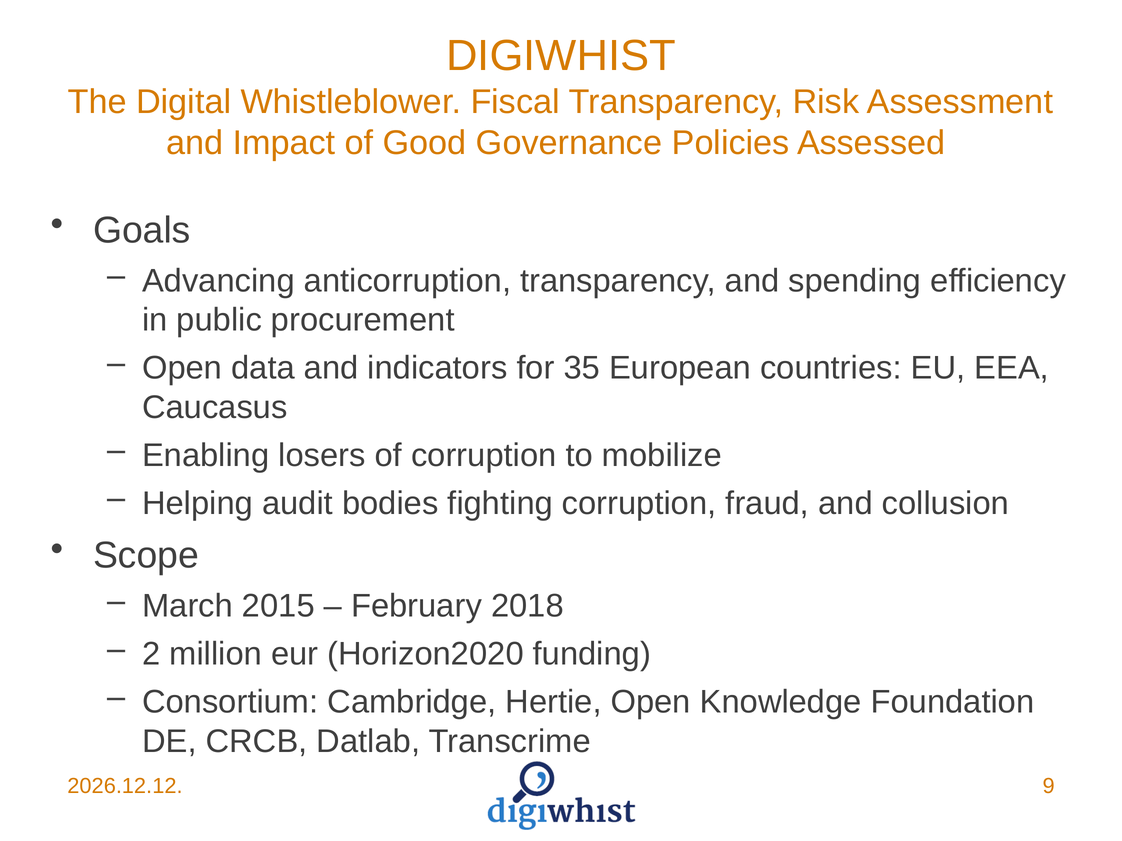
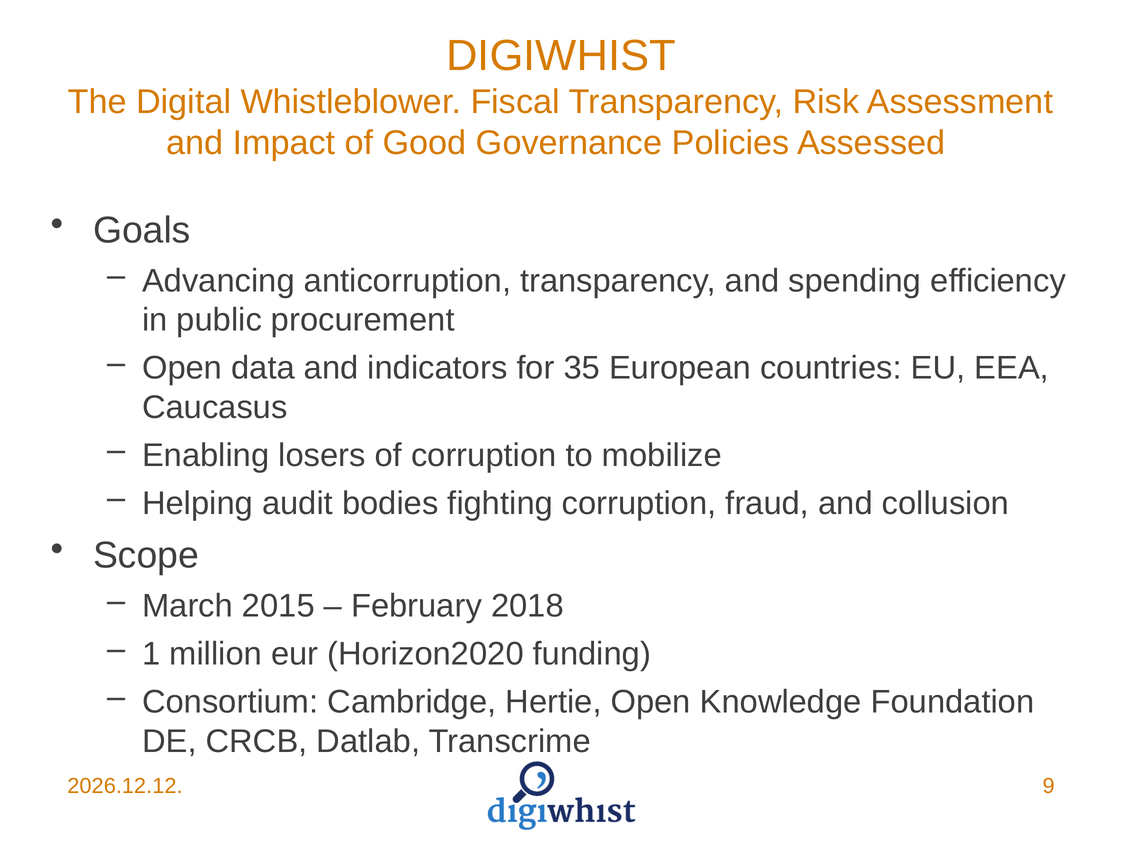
2: 2 -> 1
